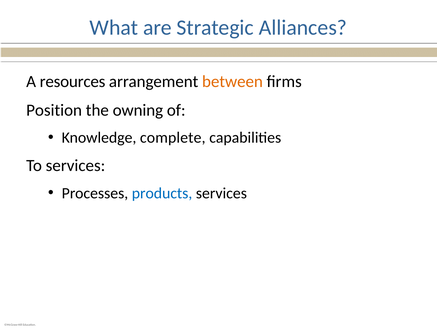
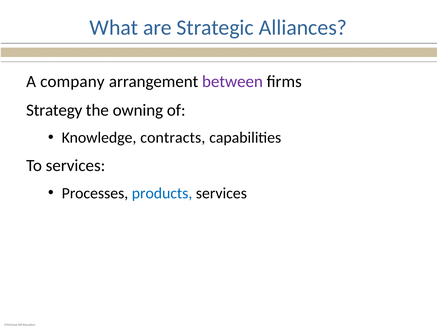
resources: resources -> company
between colour: orange -> purple
Position: Position -> Strategy
complete: complete -> contracts
